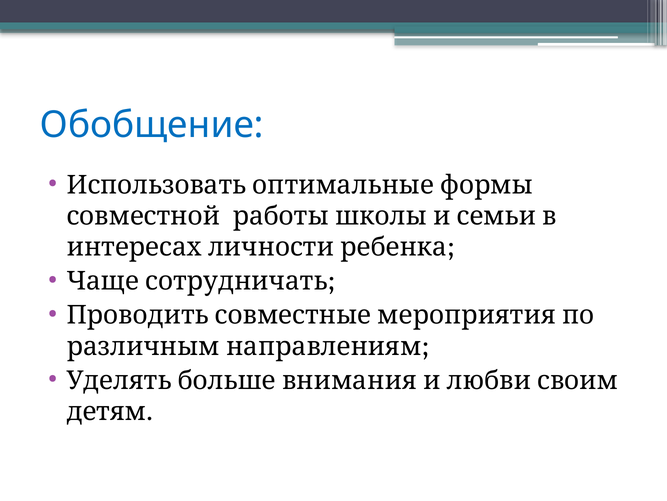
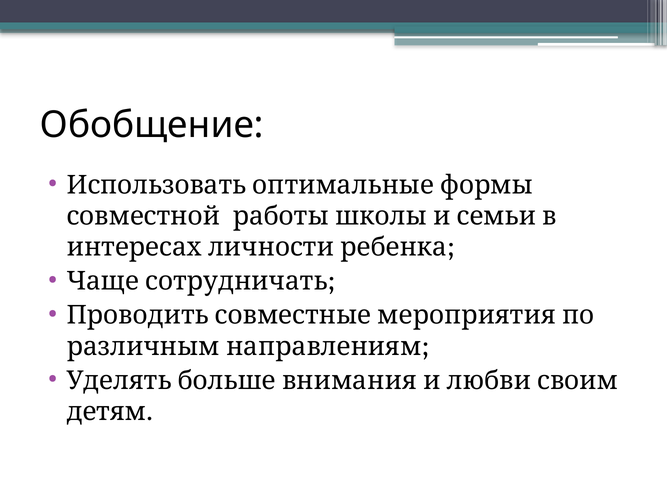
Обобщение colour: blue -> black
